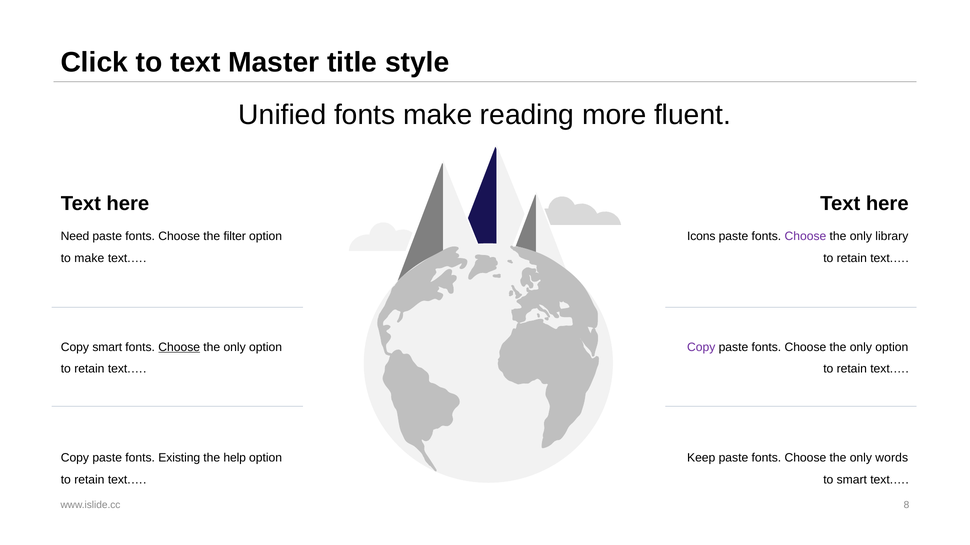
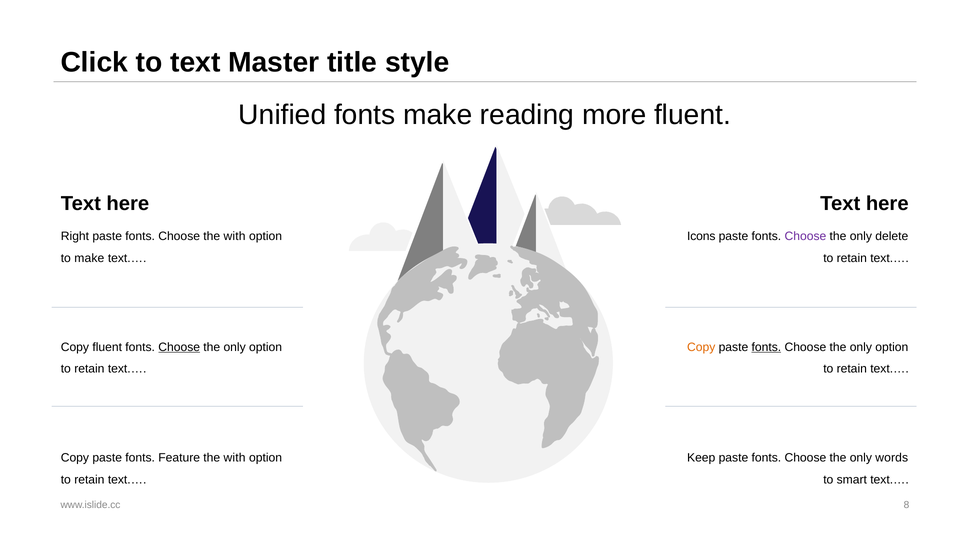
Need: Need -> Right
Choose the filter: filter -> with
library: library -> delete
Copy smart: smart -> fluent
Copy at (701, 348) colour: purple -> orange
fonts at (766, 348) underline: none -> present
Existing: Existing -> Feature
help at (235, 458): help -> with
